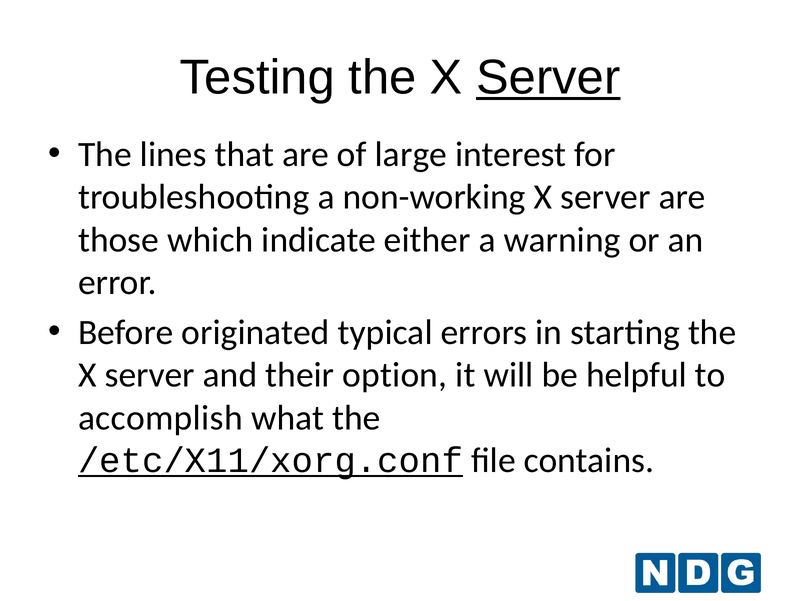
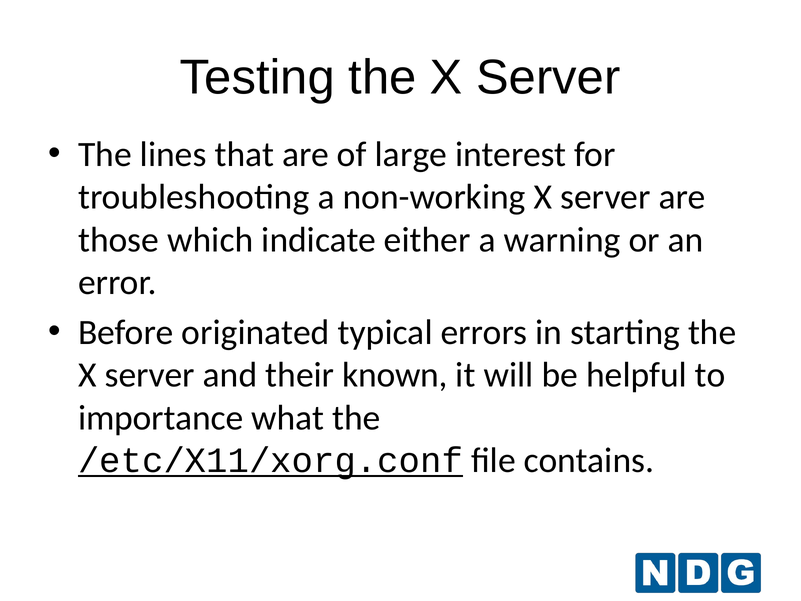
Server at (548, 78) underline: present -> none
option: option -> known
accomplish: accomplish -> importance
